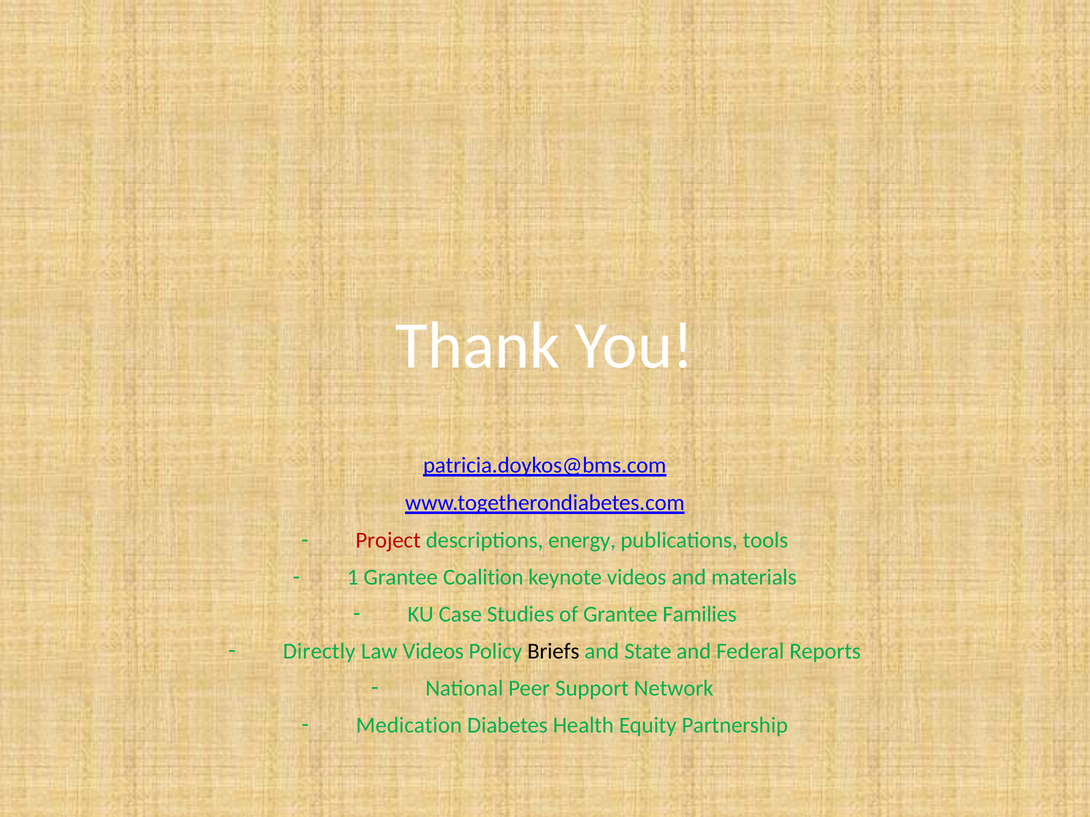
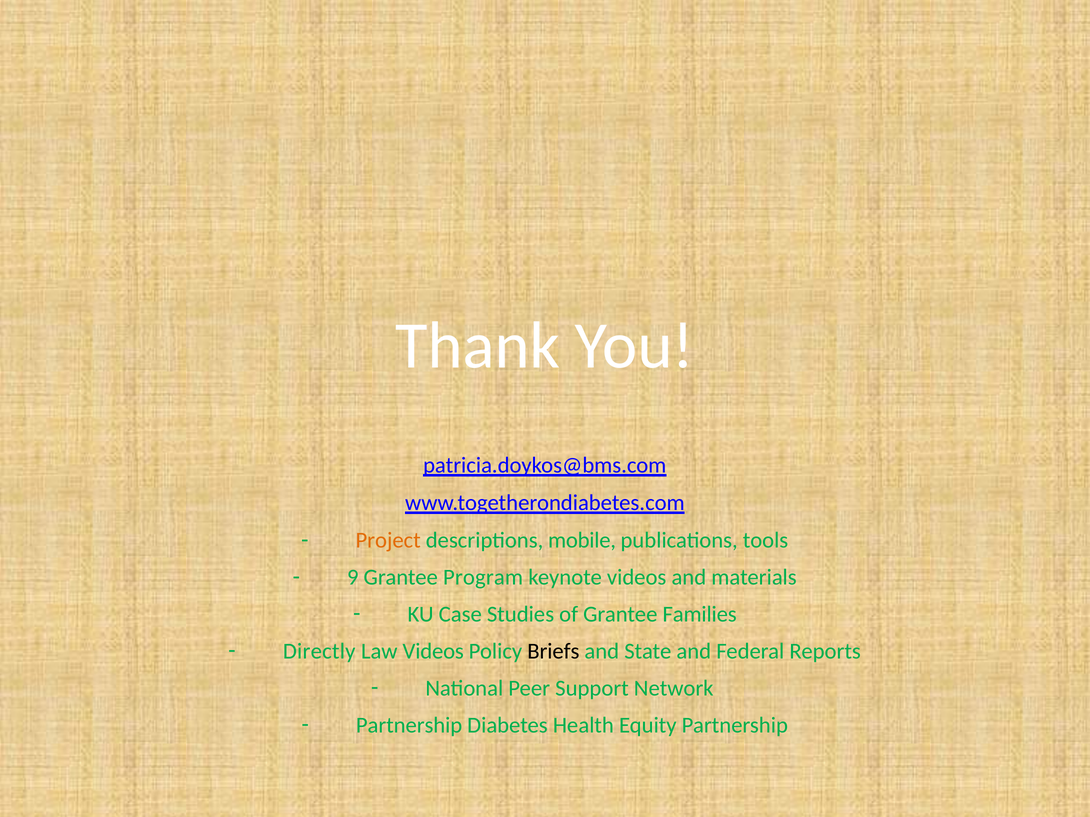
Project colour: red -> orange
energy: energy -> mobile
1: 1 -> 9
Coalition: Coalition -> Program
Medication at (409, 726): Medication -> Partnership
